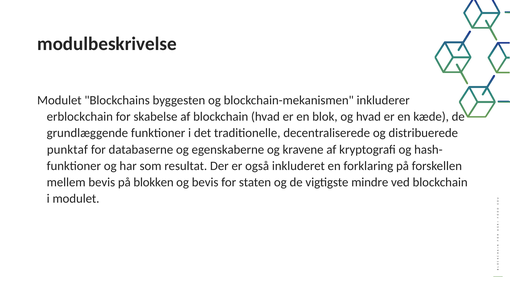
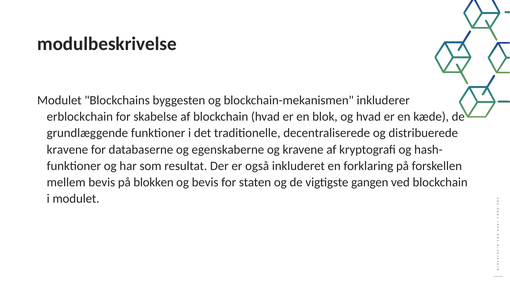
punktaf at (67, 149): punktaf -> kravene
mindre: mindre -> gangen
